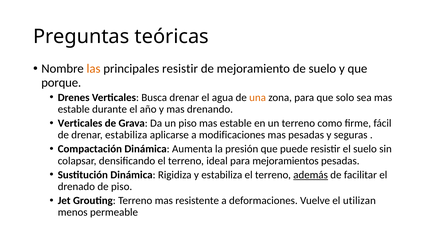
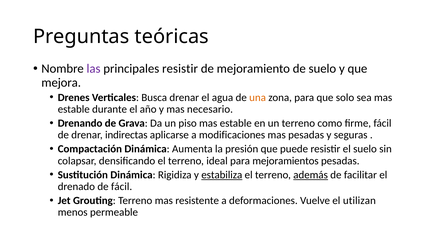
las colour: orange -> purple
porque: porque -> mejora
drenando: drenando -> necesario
Verticales at (80, 123): Verticales -> Drenando
drenar estabiliza: estabiliza -> indirectas
estabiliza at (222, 175) underline: none -> present
de piso: piso -> fácil
